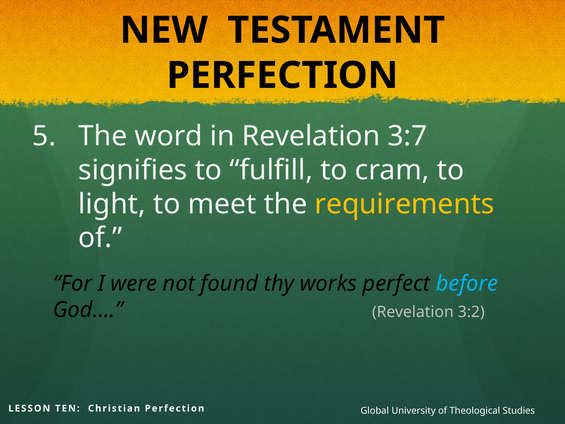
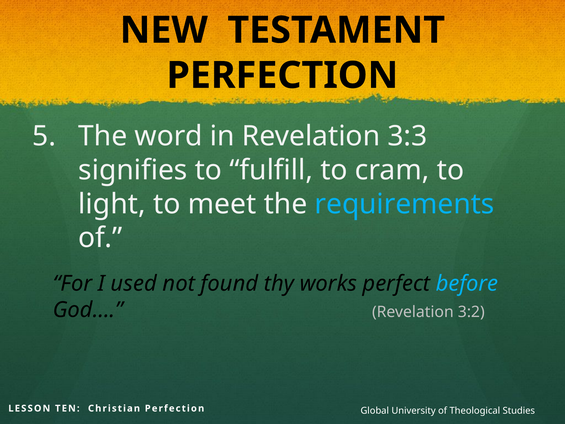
3:7: 3:7 -> 3:3
requirements colour: yellow -> light blue
were: were -> used
